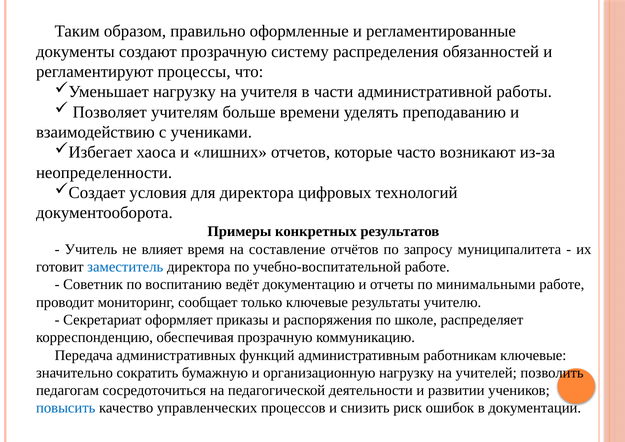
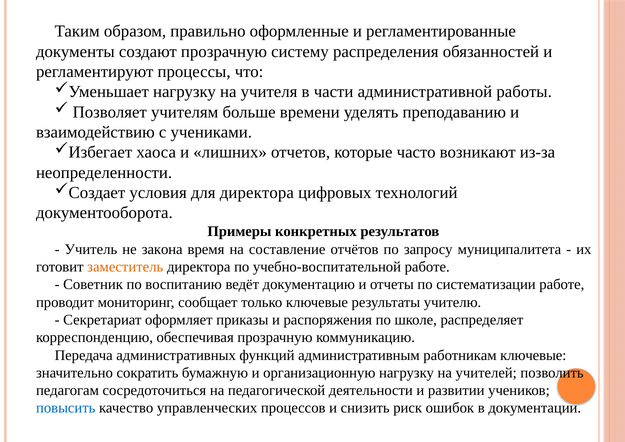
влияет: влияет -> закона
заместитель colour: blue -> orange
минимальными: минимальными -> систематизации
